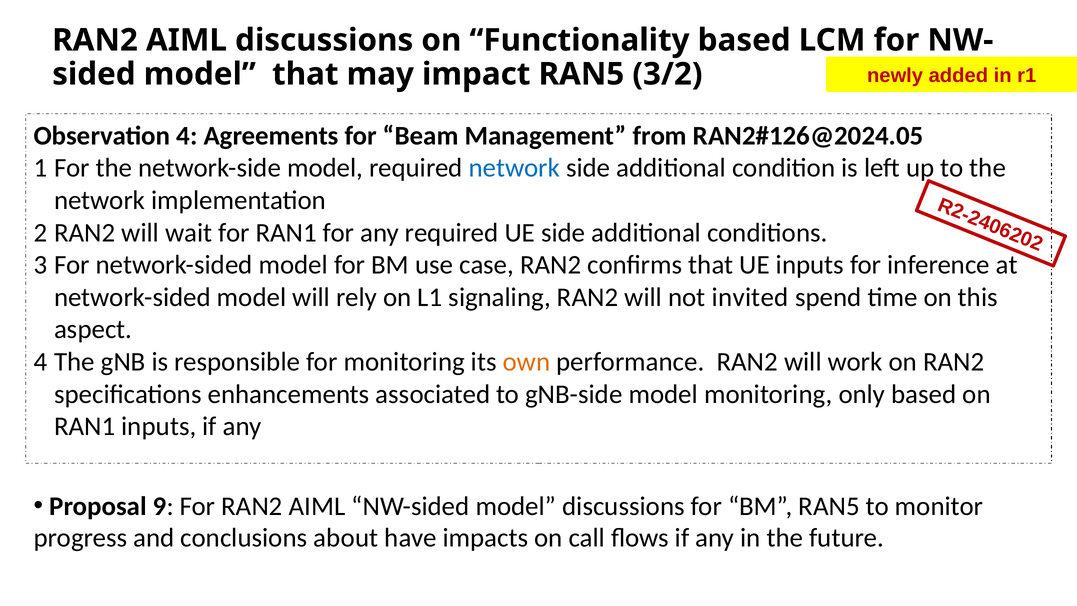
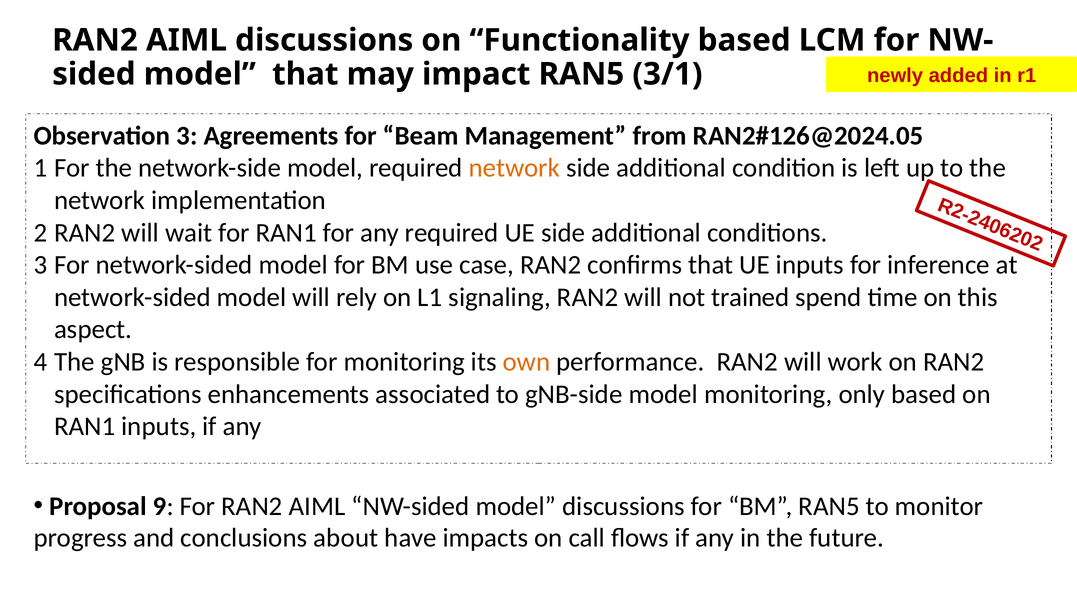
3/2: 3/2 -> 3/1
Observation 4: 4 -> 3
network at (514, 168) colour: blue -> orange
invited: invited -> trained
